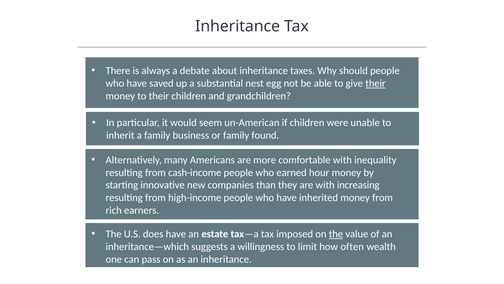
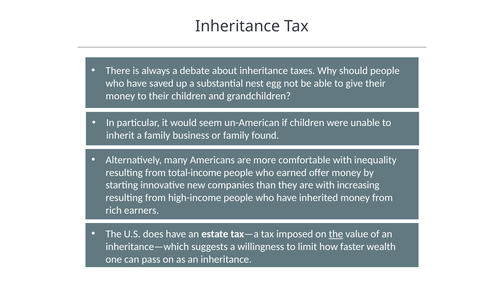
their at (375, 83) underline: present -> none
cash-income: cash-income -> total-income
hour: hour -> offer
often: often -> faster
